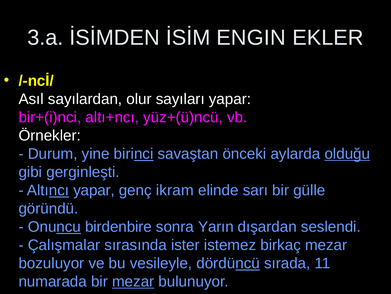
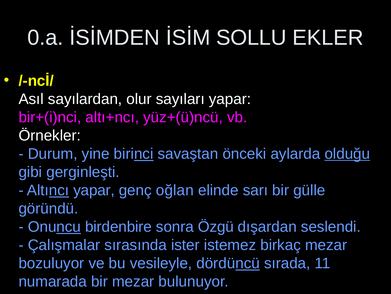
3.a: 3.a -> 0.a
ENGIN: ENGIN -> SOLLU
ikram: ikram -> oğlan
Yarın: Yarın -> Özgü
mezar at (133, 281) underline: present -> none
